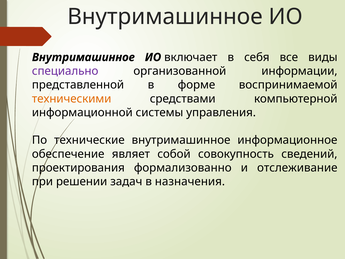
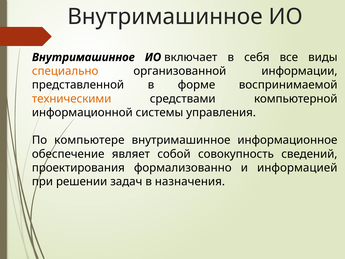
специально colour: purple -> orange
технические: технические -> компьютере
отслеживание: отслеживание -> информацией
